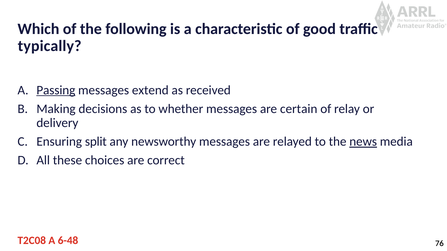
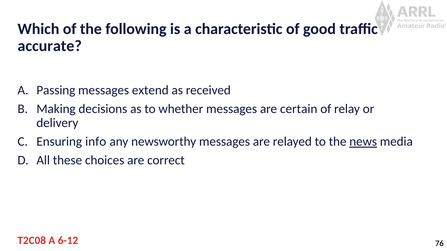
typically: typically -> accurate
Passing underline: present -> none
split: split -> info
6-48: 6-48 -> 6-12
